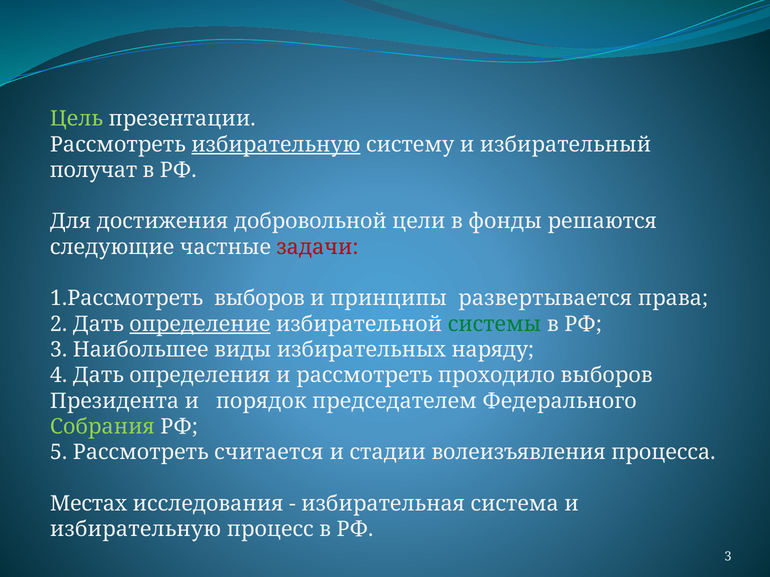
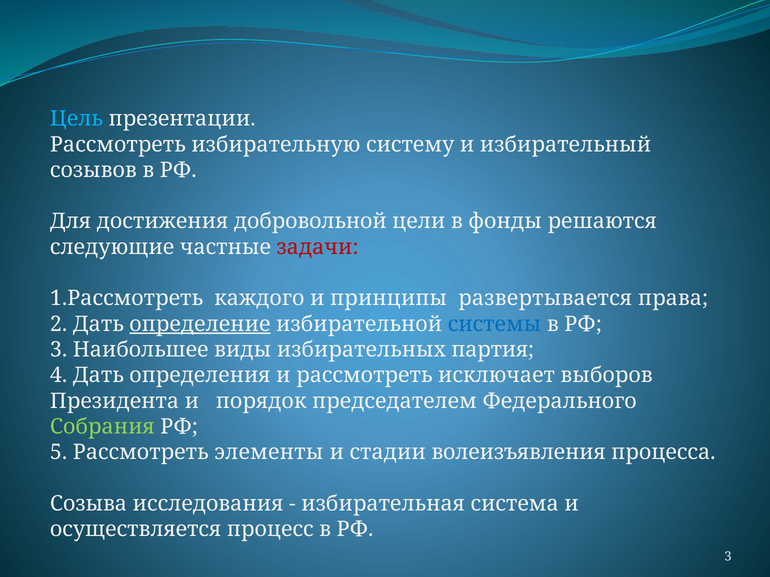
Цель colour: light green -> light blue
избирательную at (276, 145) underline: present -> none
получат: получат -> созывов
1.Рассмотреть выборов: выборов -> каждого
системы colour: green -> blue
наряду: наряду -> партия
проходило: проходило -> исключает
считается: считается -> элементы
Местах: Местах -> Созыва
избирательную at (136, 530): избирательную -> осуществляется
